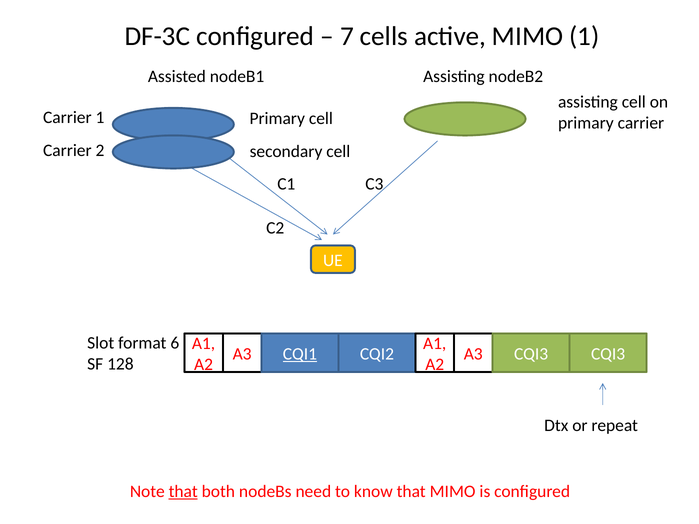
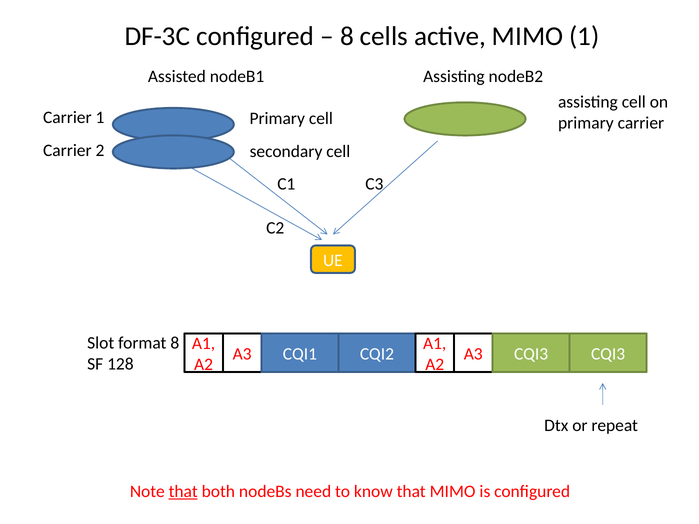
7 at (347, 36): 7 -> 8
format 6: 6 -> 8
CQI1 underline: present -> none
